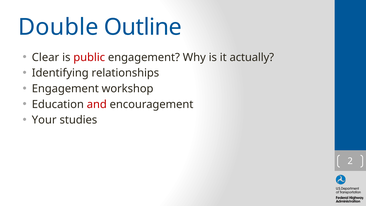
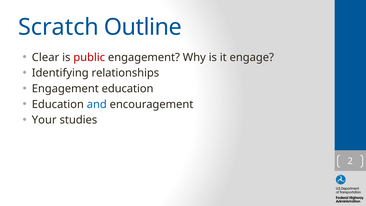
Double: Double -> Scratch
actually: actually -> engage
Engagement workshop: workshop -> education
and colour: red -> blue
